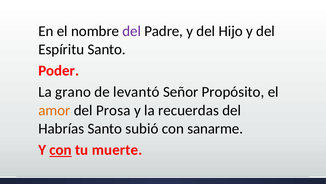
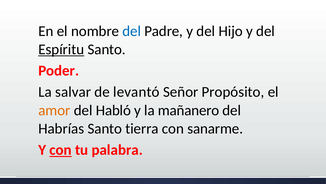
del at (132, 31) colour: purple -> blue
Espíritu underline: none -> present
grano: grano -> salvar
Prosa: Prosa -> Habló
recuerdas: recuerdas -> mañanero
subió: subió -> tierra
muerte: muerte -> palabra
